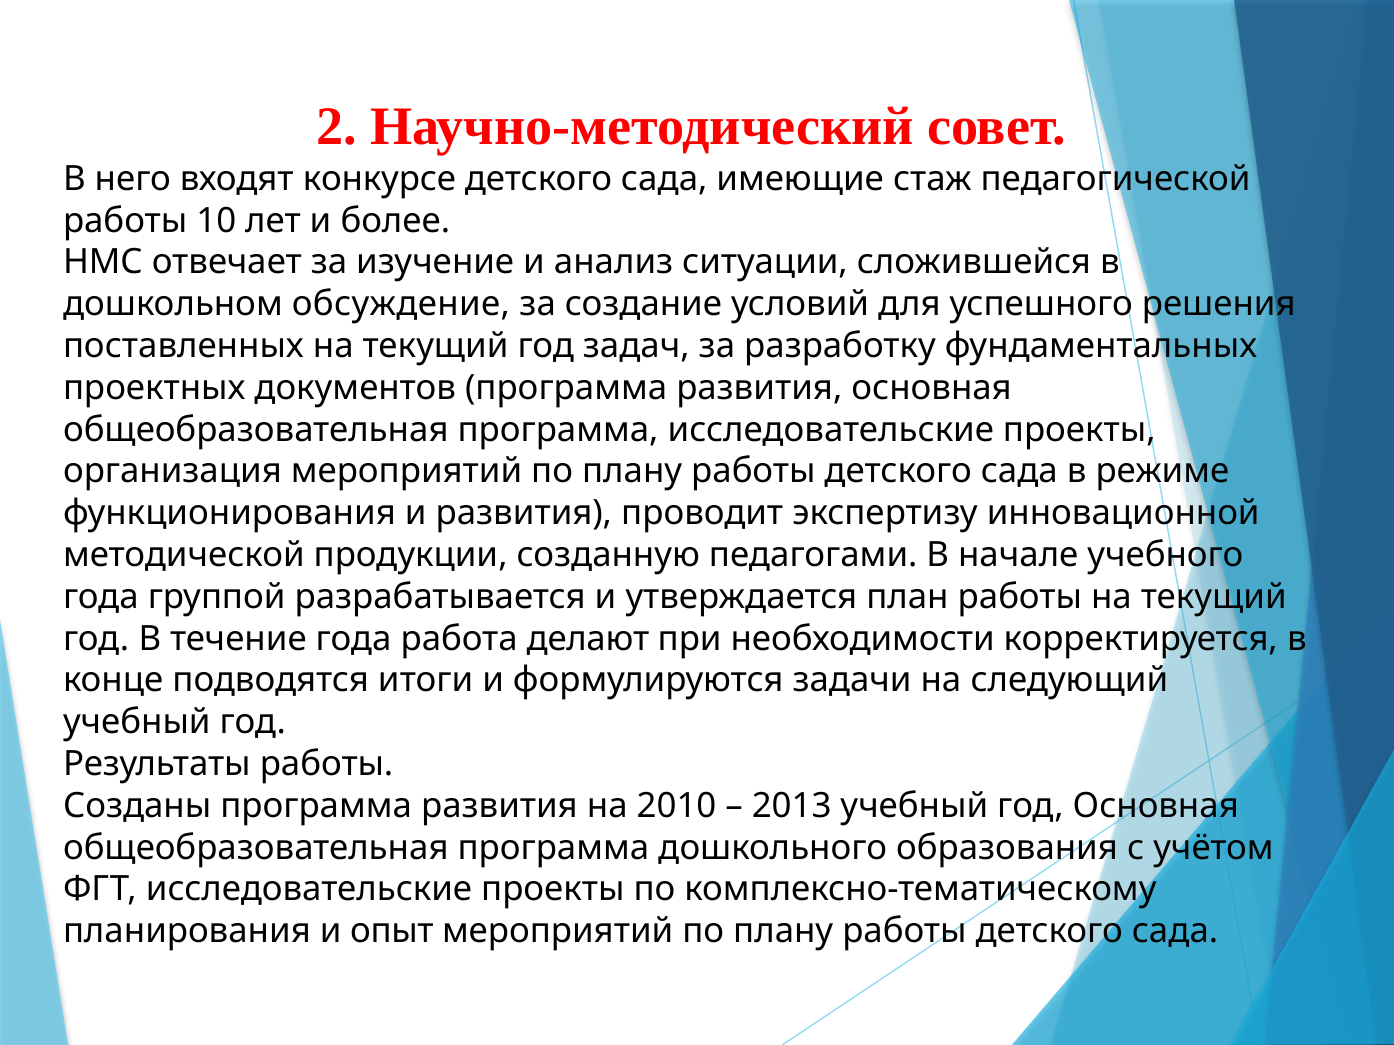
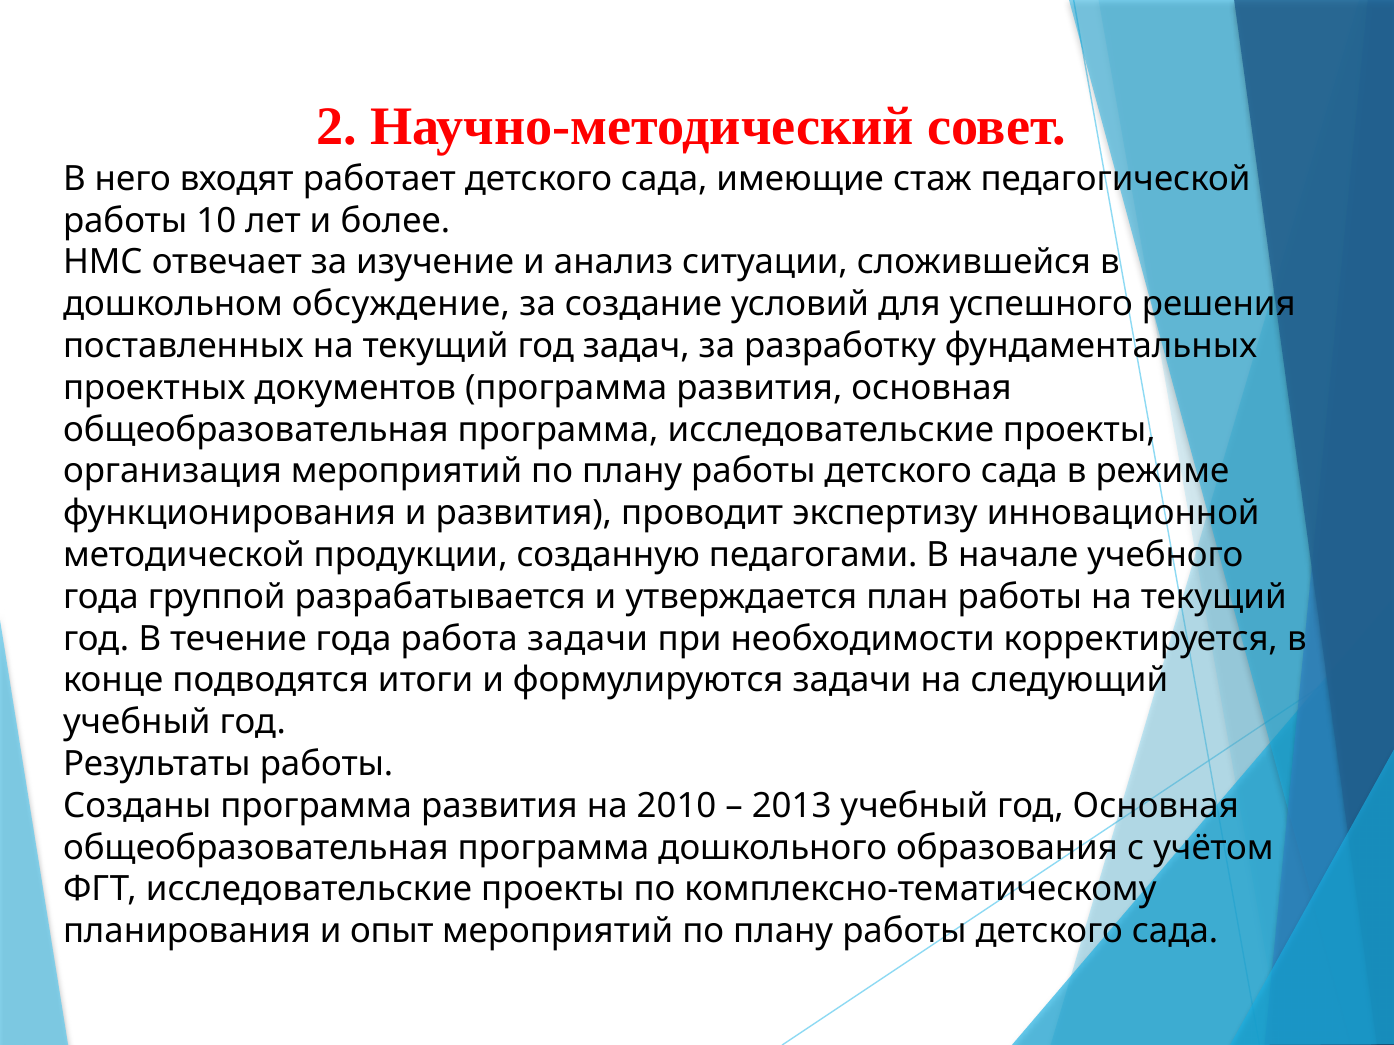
конкурсе: конкурсе -> работает
работа делают: делают -> задачи
